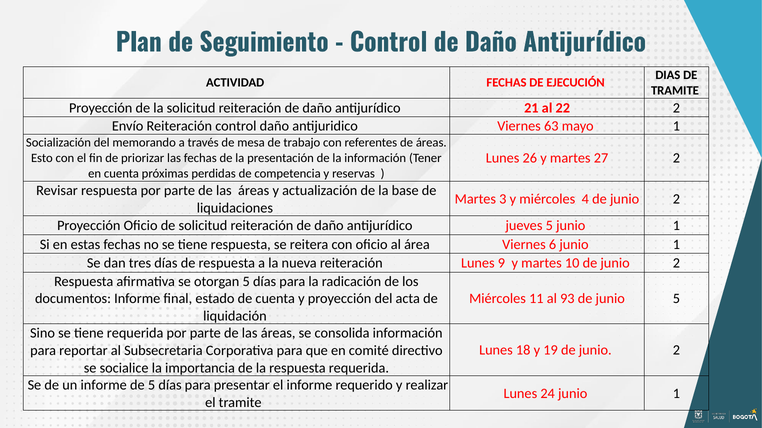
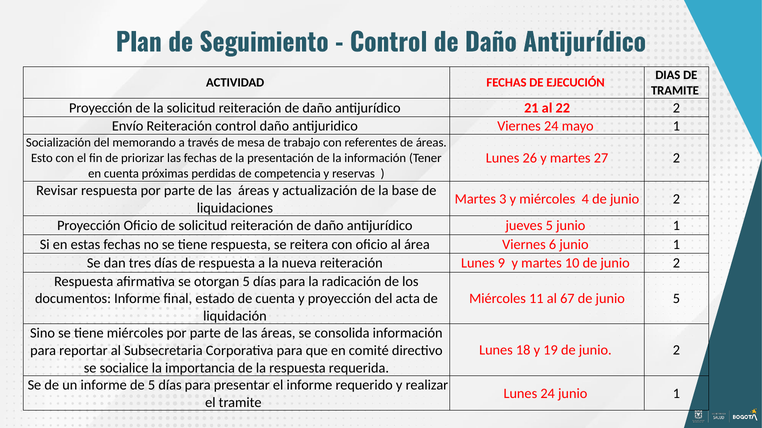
Viernes 63: 63 -> 24
93: 93 -> 67
tiene requerida: requerida -> miércoles
